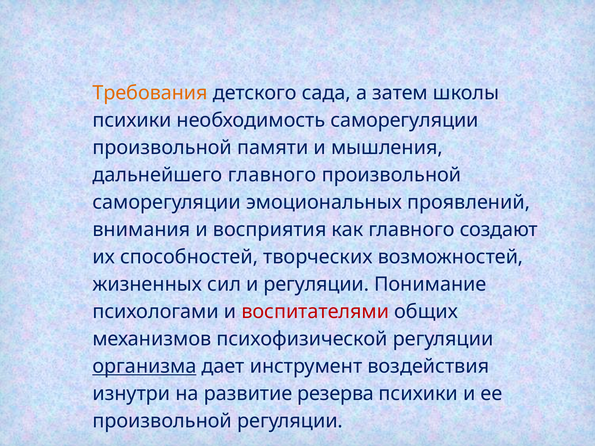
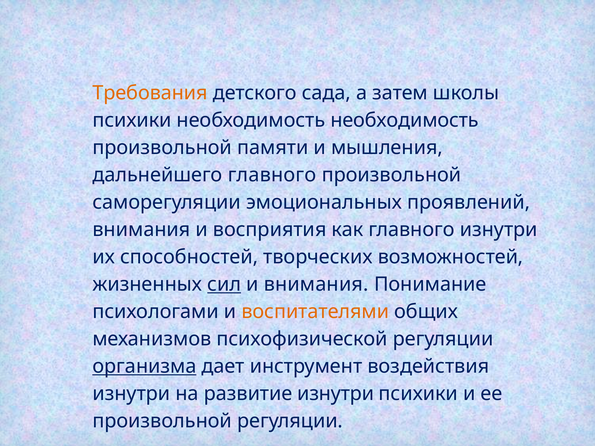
необходимость саморегуляции: саморегуляции -> необходимость
главного создают: создают -> изнутри
сил underline: none -> present
и регуляции: регуляции -> внимания
воспитателями colour: red -> orange
развитие резерва: резерва -> изнутри
